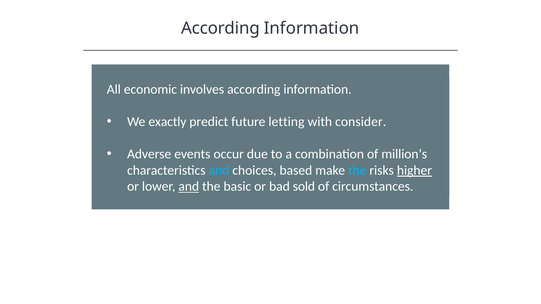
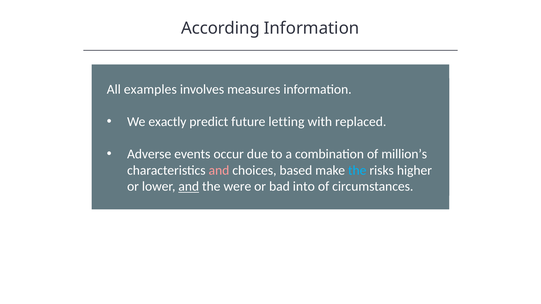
economic: economic -> examples
involves according: according -> measures
consider: consider -> replaced
and at (219, 170) colour: light blue -> pink
higher underline: present -> none
basic: basic -> were
sold: sold -> into
